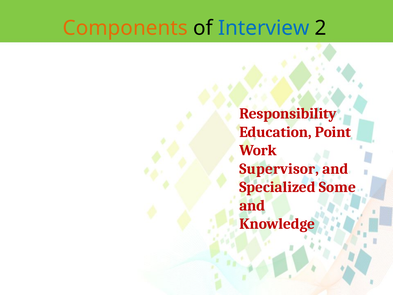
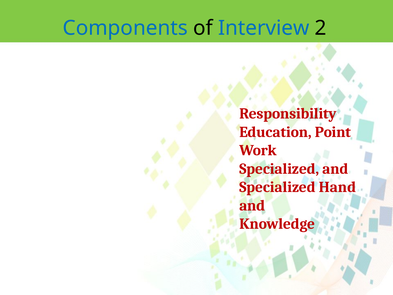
Components colour: orange -> blue
Supervisor at (279, 169): Supervisor -> Specialized
Some: Some -> Hand
